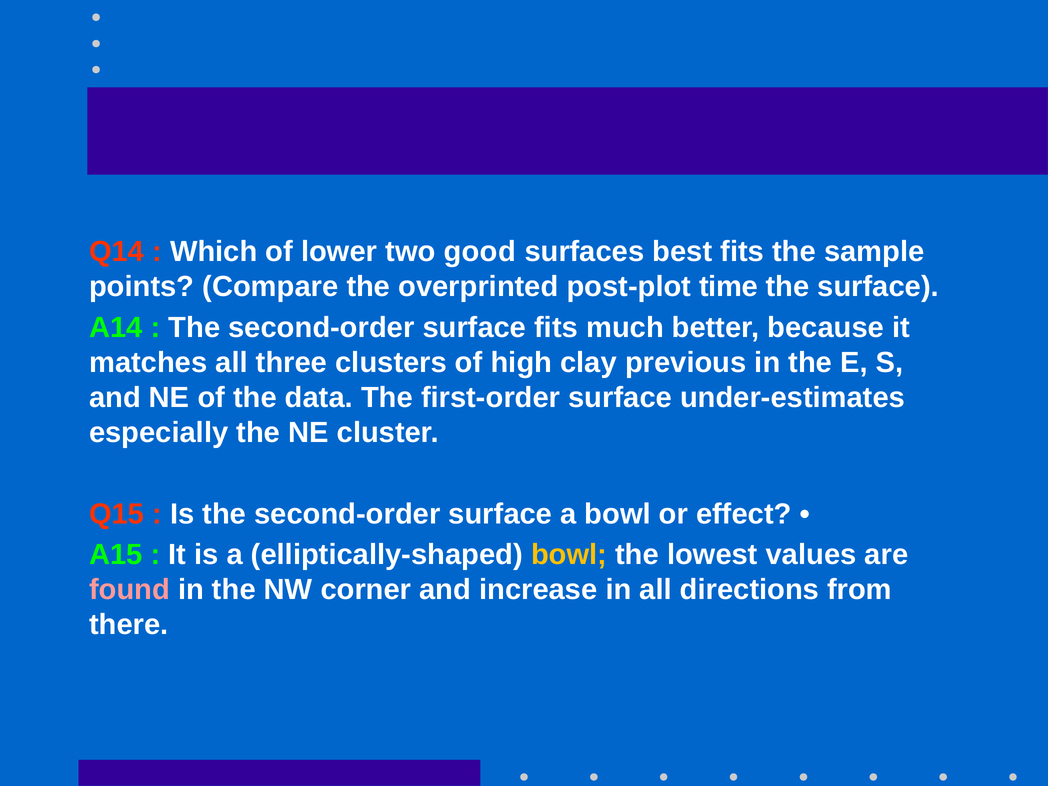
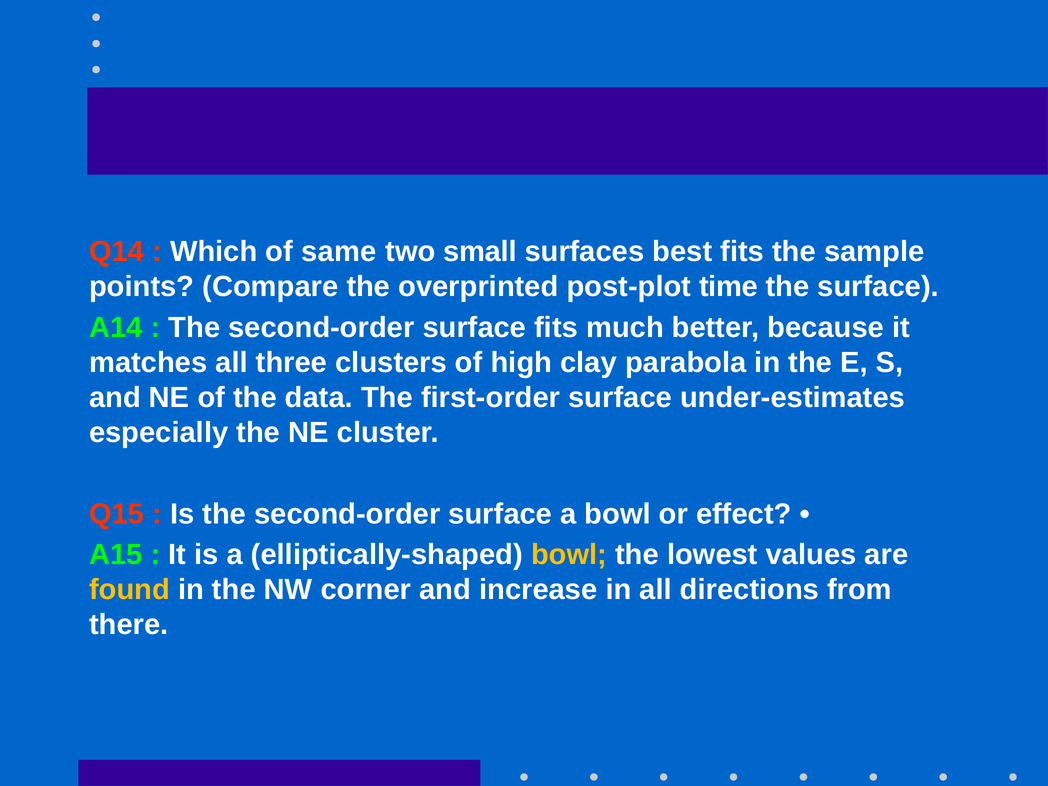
lower: lower -> same
good: good -> small
previous: previous -> parabola
found colour: pink -> yellow
